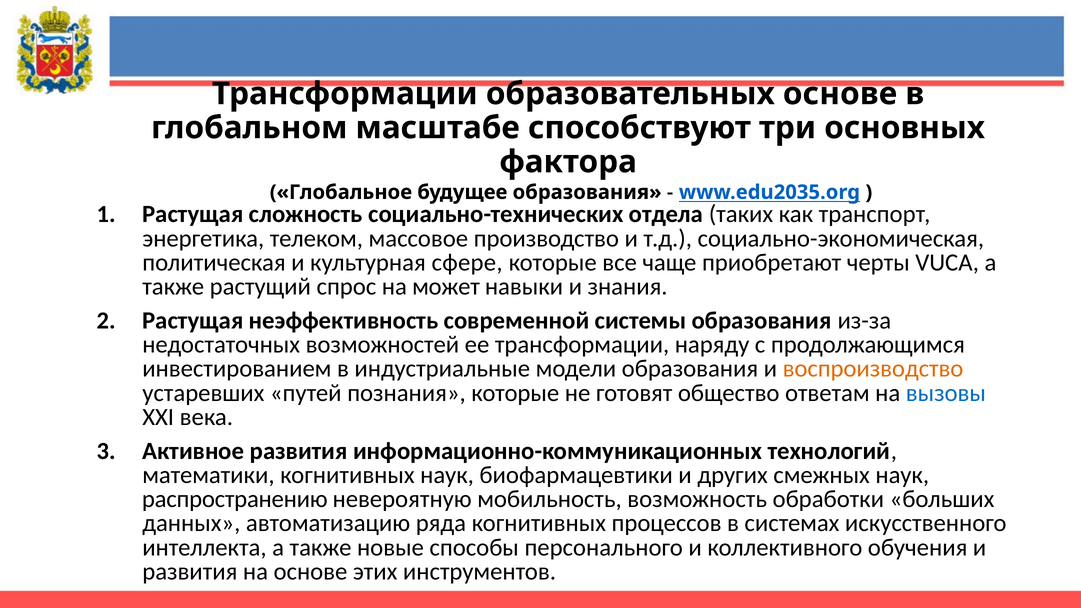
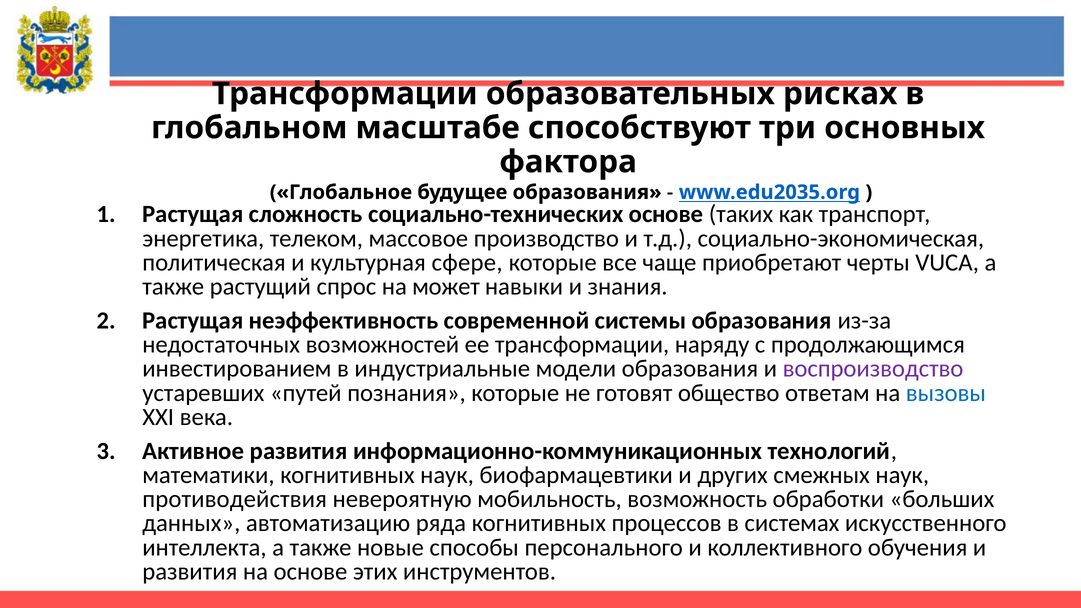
образовательных основе: основе -> рисках
социально-технических отдела: отдела -> основе
воспроизводство colour: orange -> purple
распространению: распространению -> противодействия
